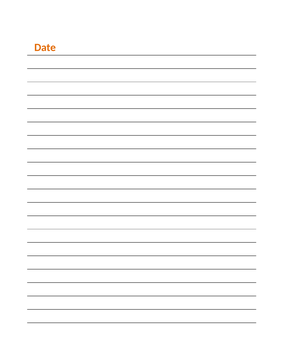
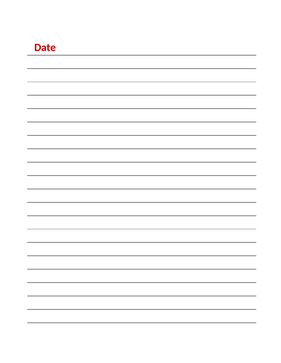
Date colour: orange -> red
